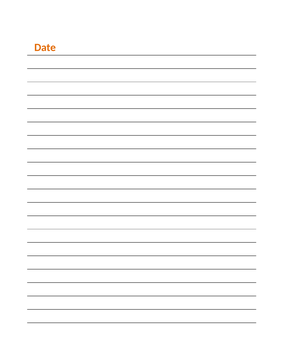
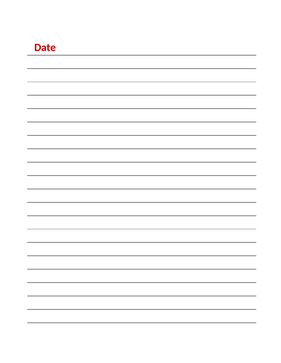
Date colour: orange -> red
